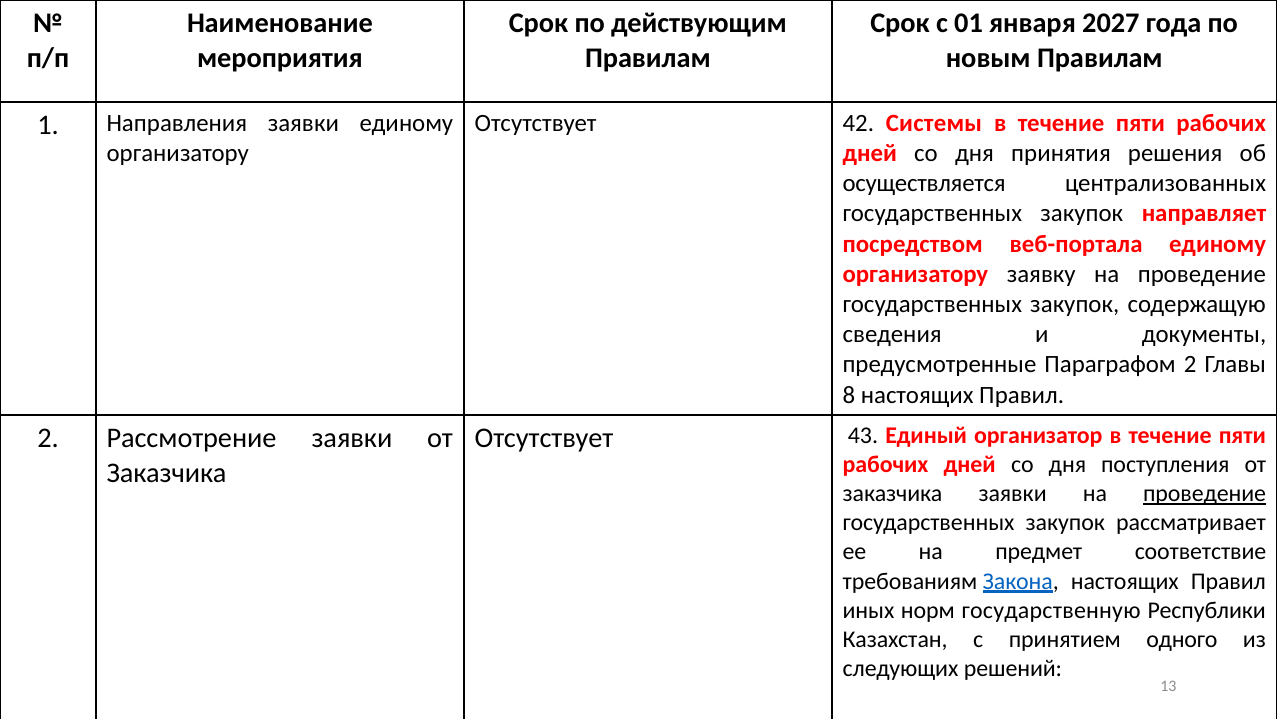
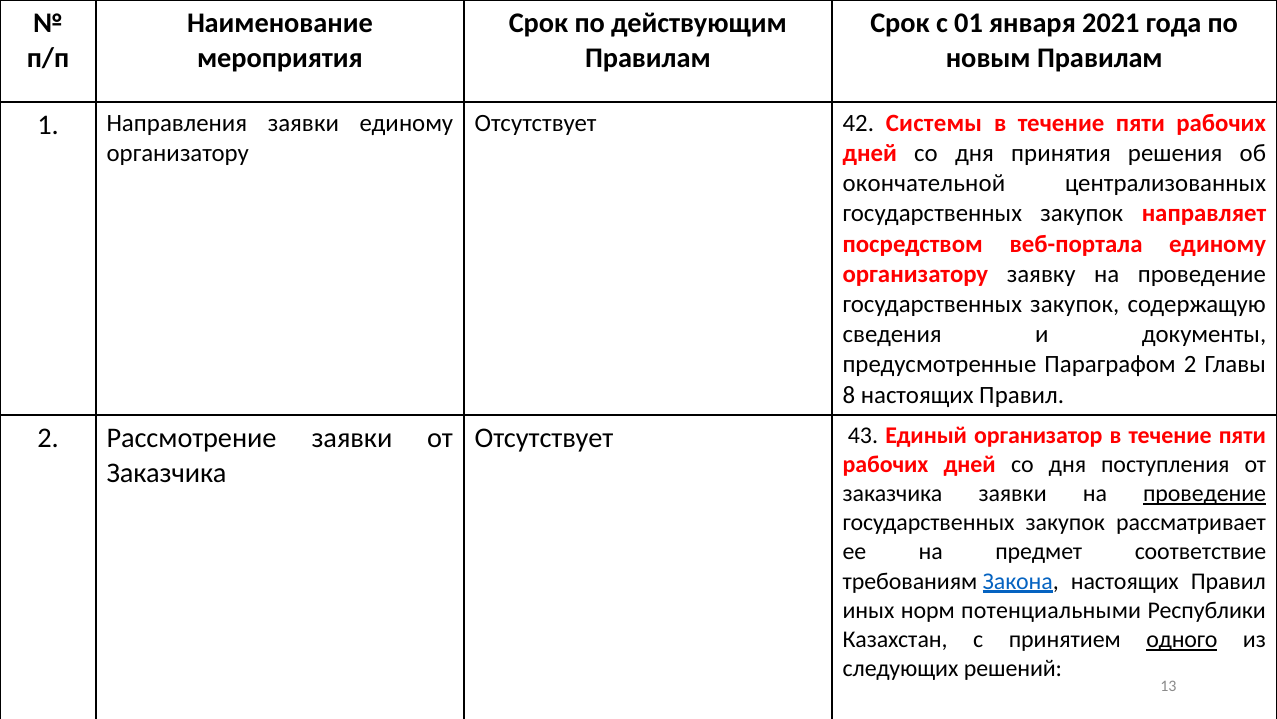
2027: 2027 -> 2021
осуществляется: осуществляется -> окончательной
государственную: государственную -> потенциальными
одного underline: none -> present
